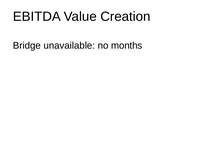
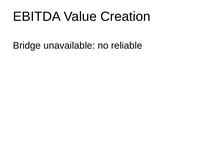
months: months -> reliable
